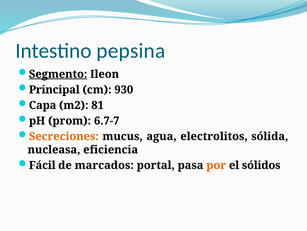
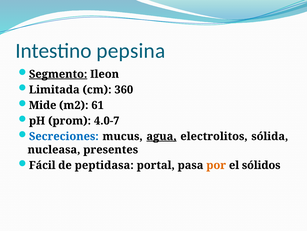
Principal: Principal -> Limitada
930: 930 -> 360
Capa: Capa -> Mide
81: 81 -> 61
6.7-7: 6.7-7 -> 4.0-7
Secreciones colour: orange -> blue
agua underline: none -> present
eficiencia: eficiencia -> presentes
marcados: marcados -> peptidasa
